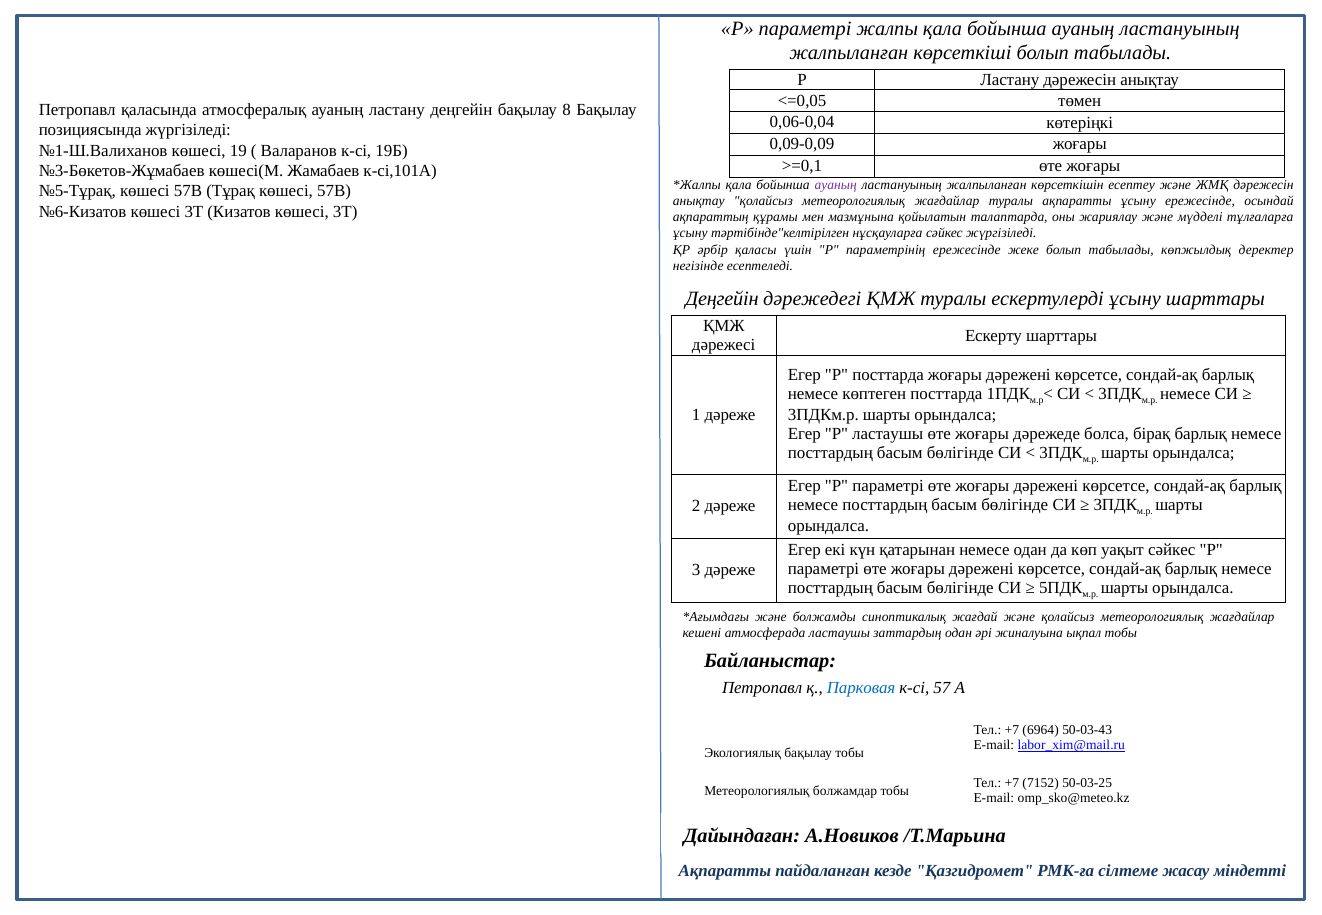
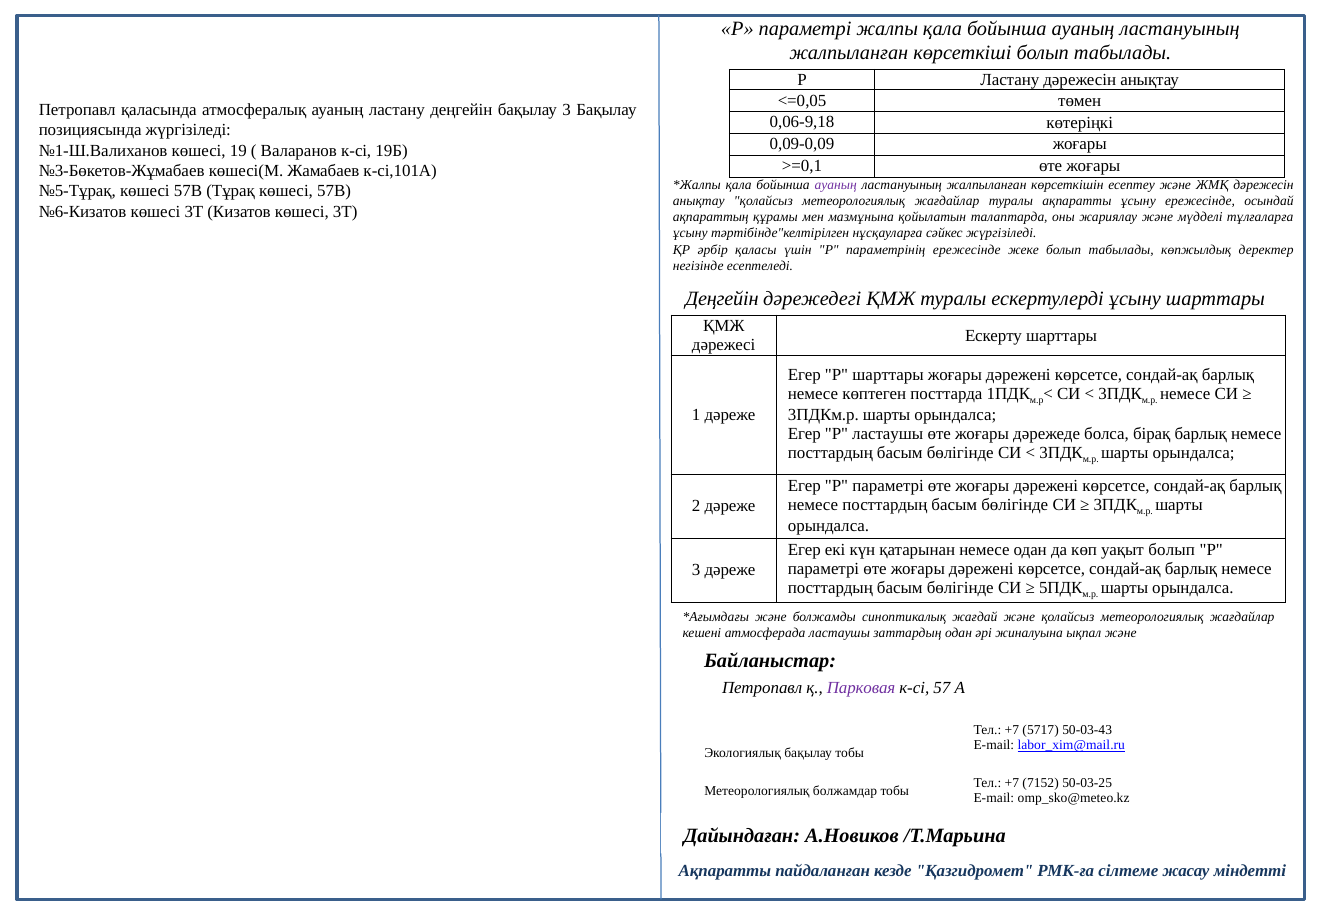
бақылау 8: 8 -> 3
0,06-0,04: 0,06-0,04 -> 0,06-9,18
Р посттарда: посттарда -> шарттары
уақыт сәйкес: сәйкес -> болып
ықпал тобы: тобы -> және
Парковая colour: blue -> purple
6964: 6964 -> 5717
